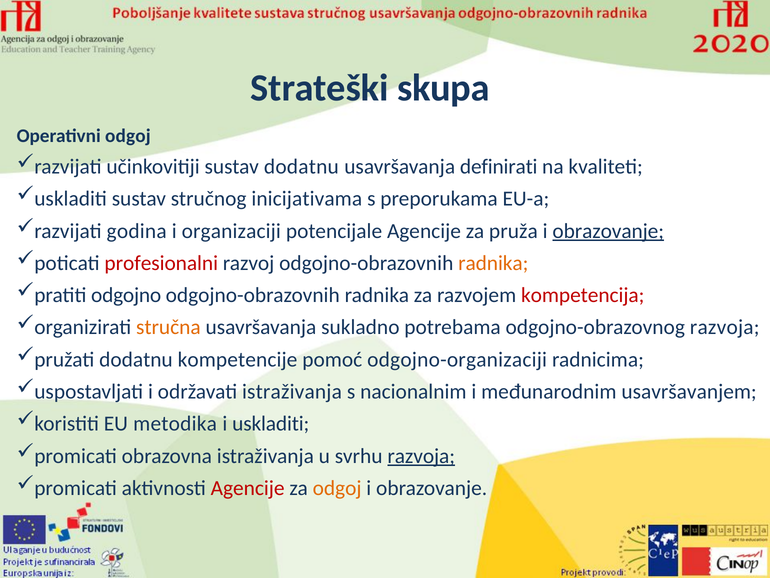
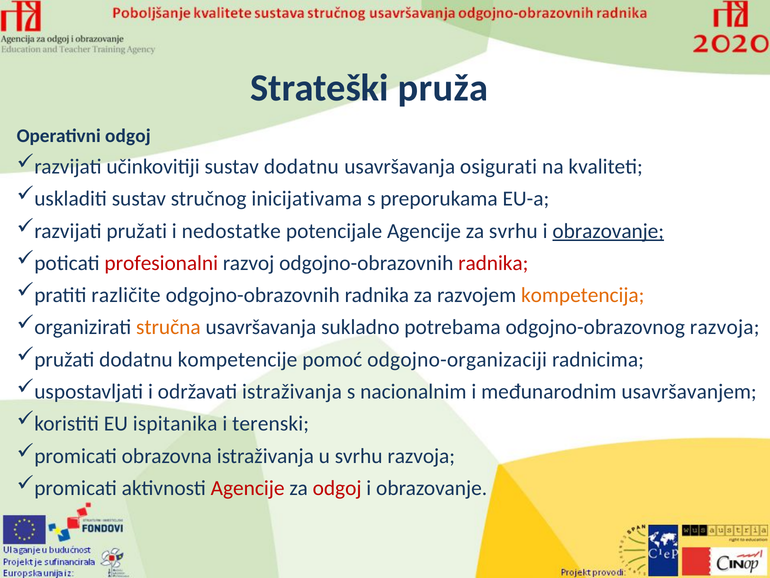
skupa: skupa -> pruža
definirati: definirati -> osigurati
razvijati godina: godina -> pružati
organizaciji: organizaciji -> nedostatke
za pruža: pruža -> svrhu
radnika at (493, 263) colour: orange -> red
odgojno: odgojno -> različite
kompetencija colour: red -> orange
metodika: metodika -> ispitanika
i uskladiti: uskladiti -> terenski
razvoja at (421, 456) underline: present -> none
odgoj at (337, 488) colour: orange -> red
